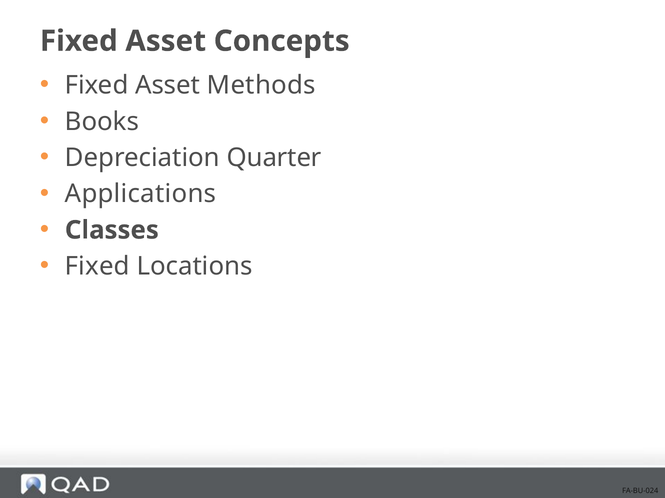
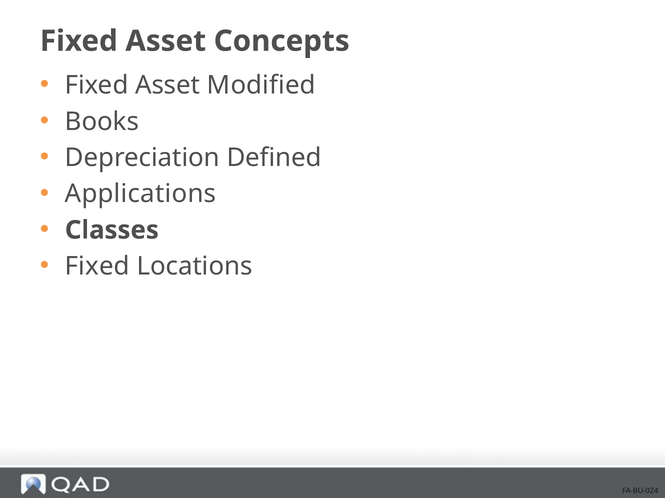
Methods: Methods -> Modified
Quarter: Quarter -> Defined
